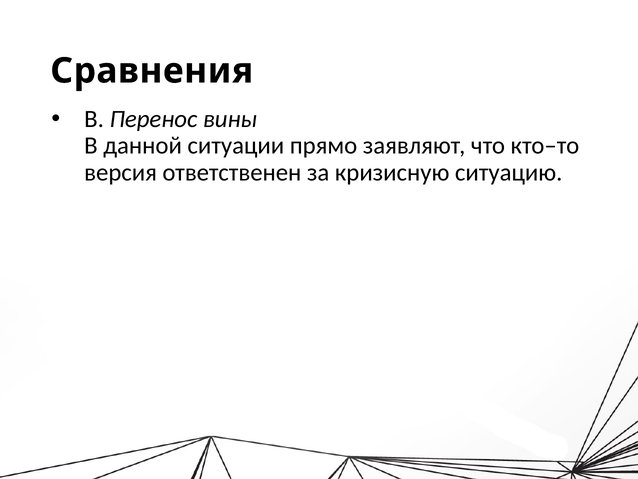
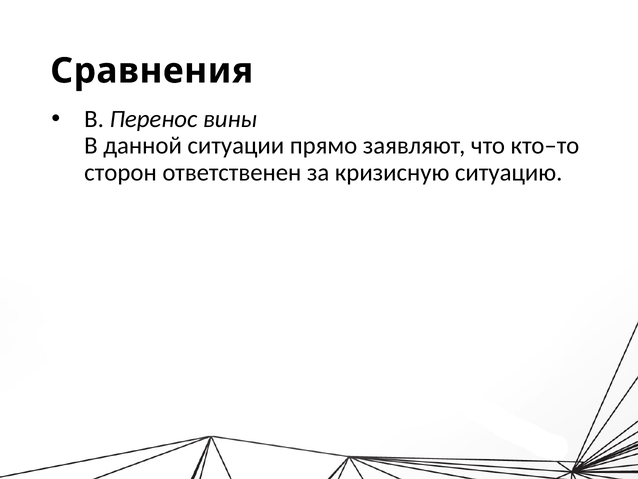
версия: версия -> сторон
